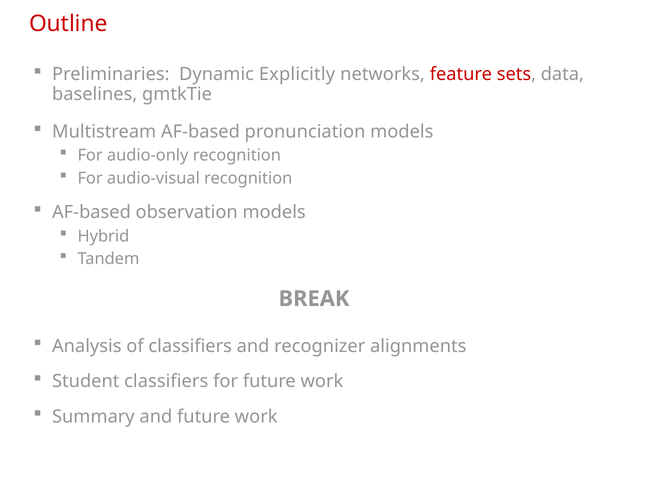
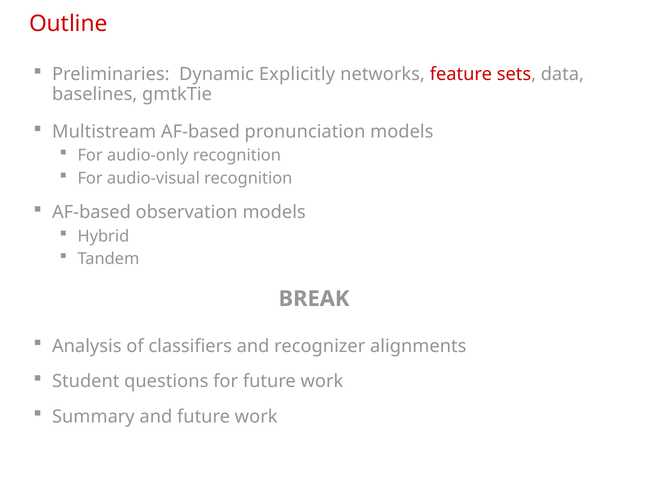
Student classifiers: classifiers -> questions
